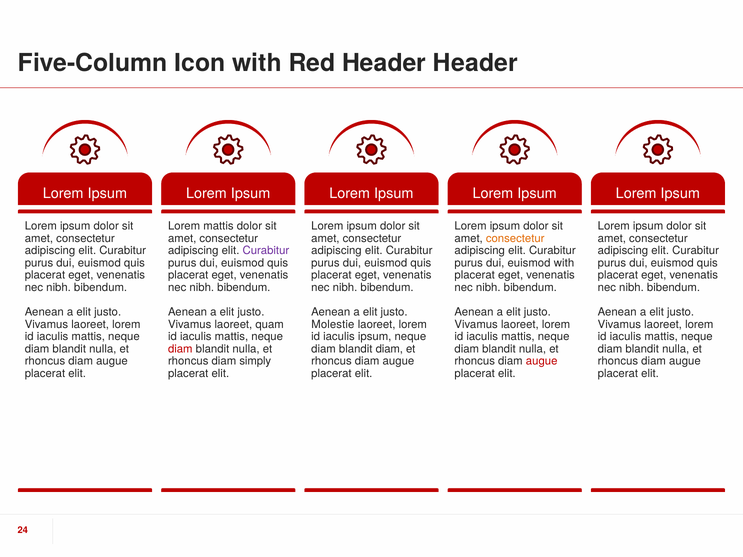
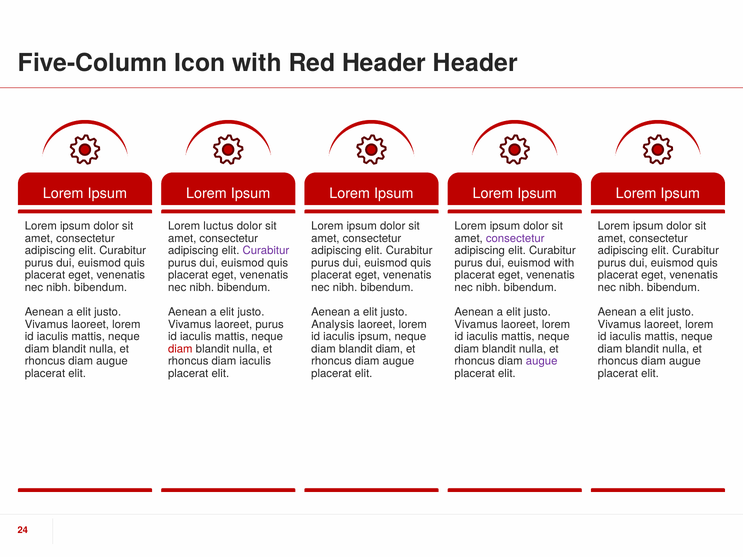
Lorem mattis: mattis -> luctus
consectetur at (515, 238) colour: orange -> purple
laoreet quam: quam -> purus
Molestie: Molestie -> Analysis
diam simply: simply -> iaculis
augue at (542, 361) colour: red -> purple
